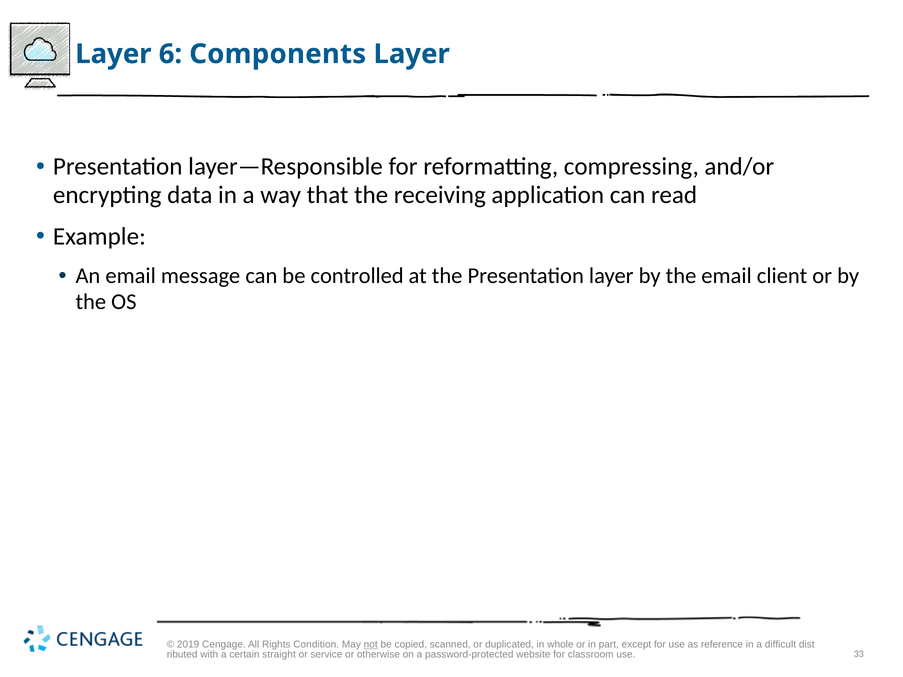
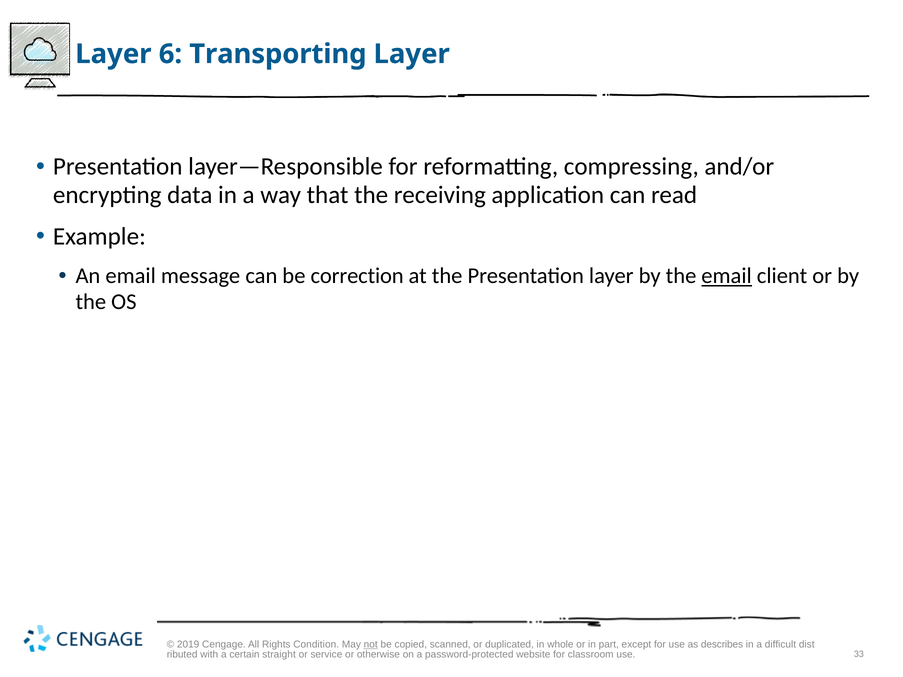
Components: Components -> Transporting
controlled: controlled -> correction
email at (727, 276) underline: none -> present
reference: reference -> describes
